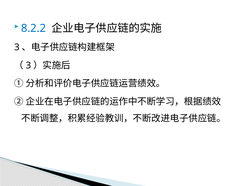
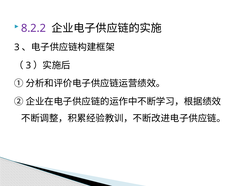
8.2.2 colour: blue -> purple
